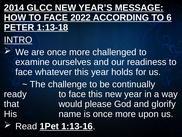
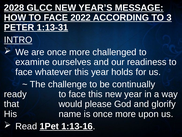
2014: 2014 -> 2028
6: 6 -> 3
1:13-18: 1:13-18 -> 1:13-31
